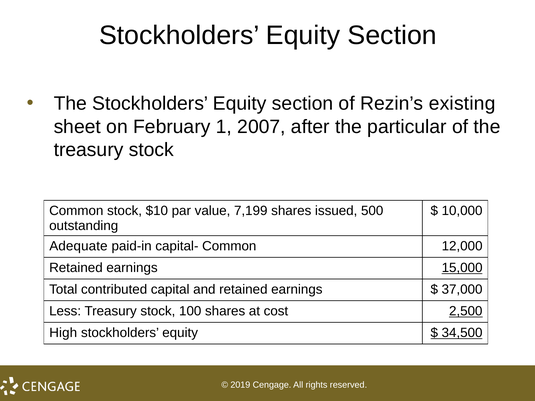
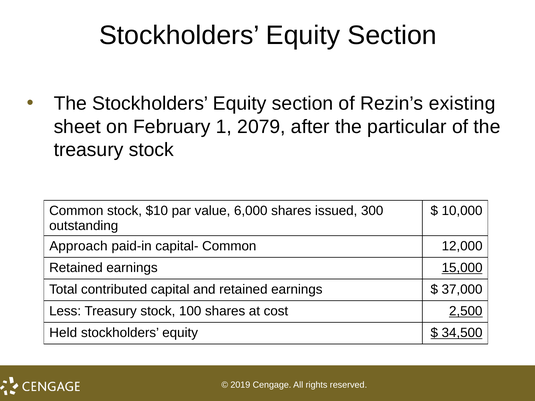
2007: 2007 -> 2079
7,199: 7,199 -> 6,000
500: 500 -> 300
Adequate: Adequate -> Approach
High: High -> Held
